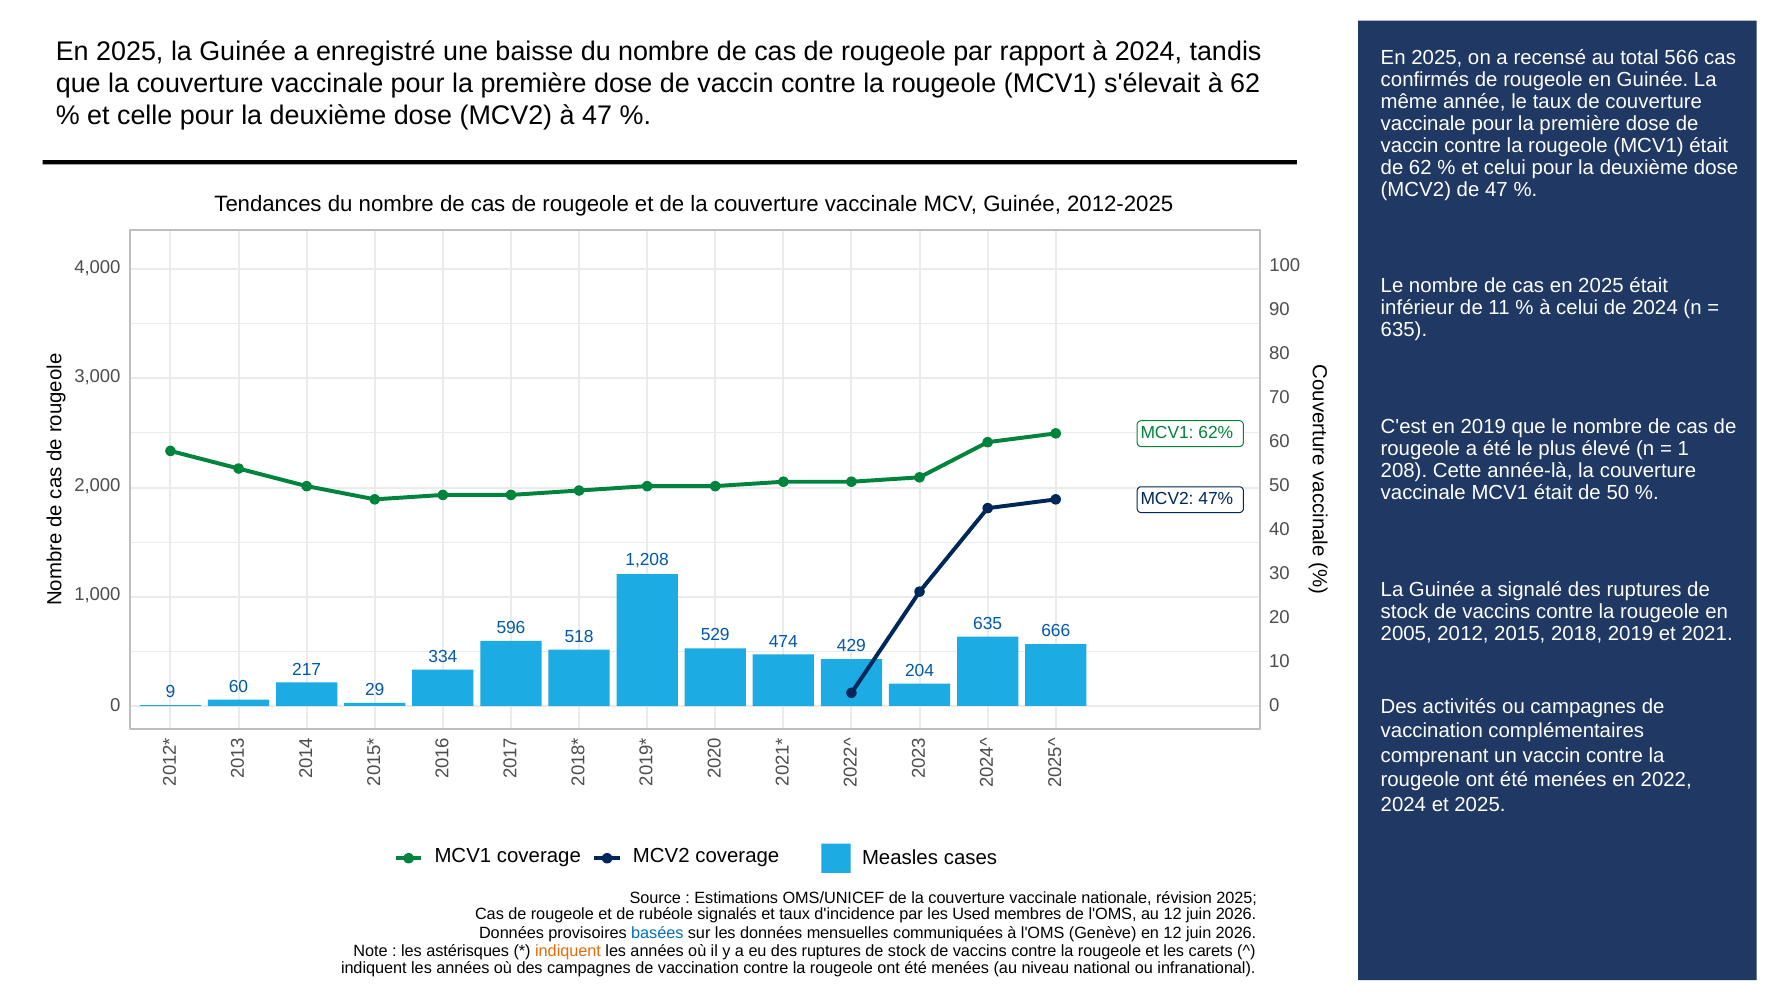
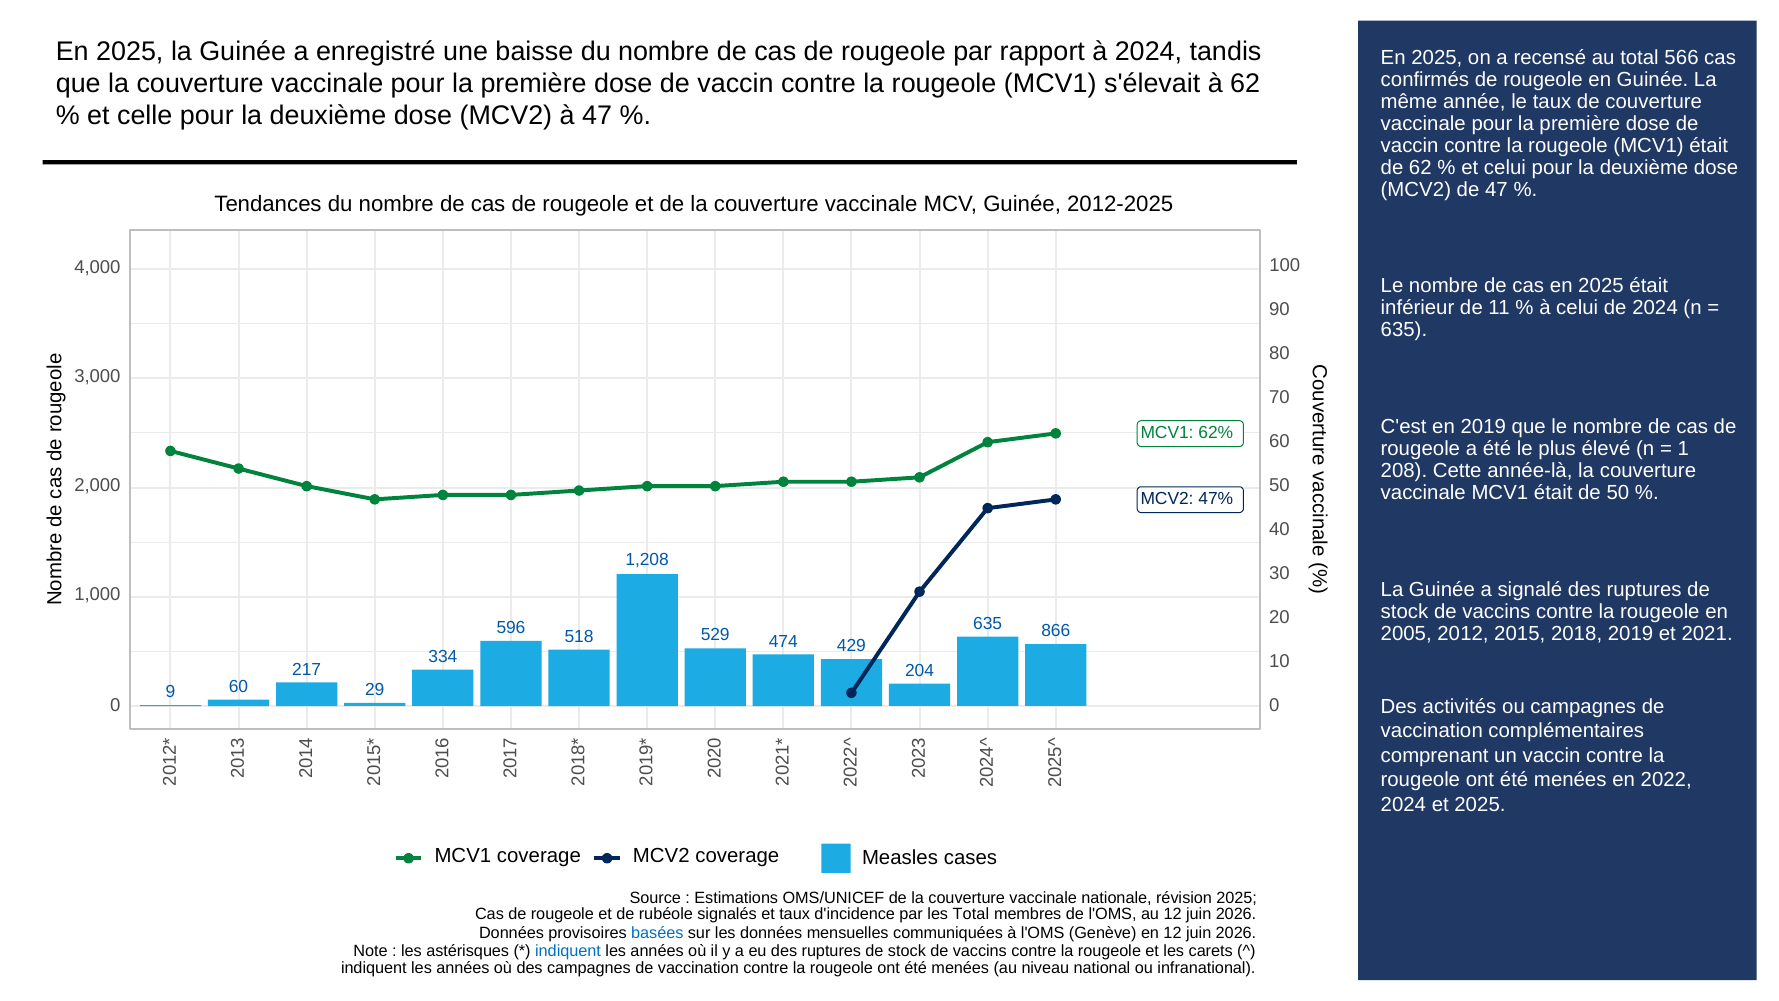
666: 666 -> 866
les Used: Used -> Total
indiquent at (568, 951) colour: orange -> blue
